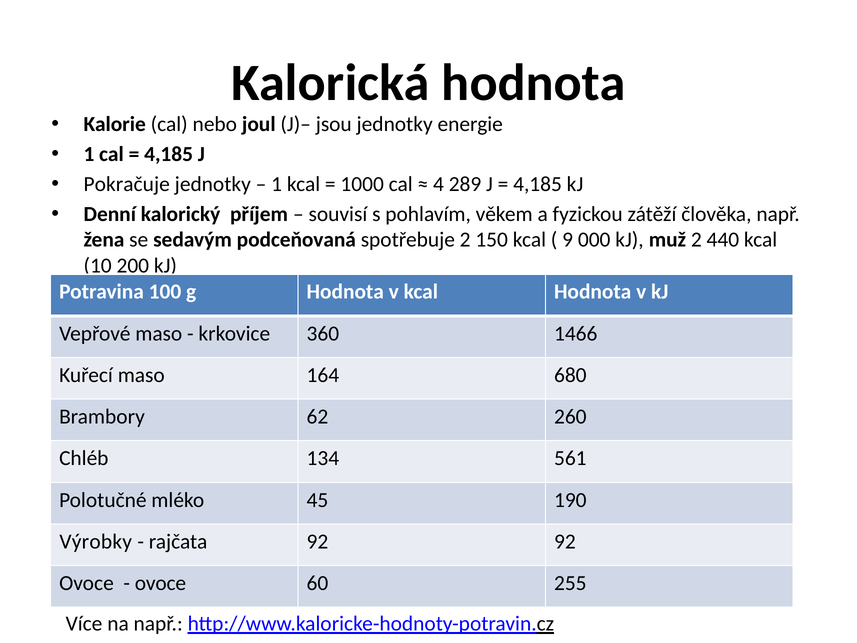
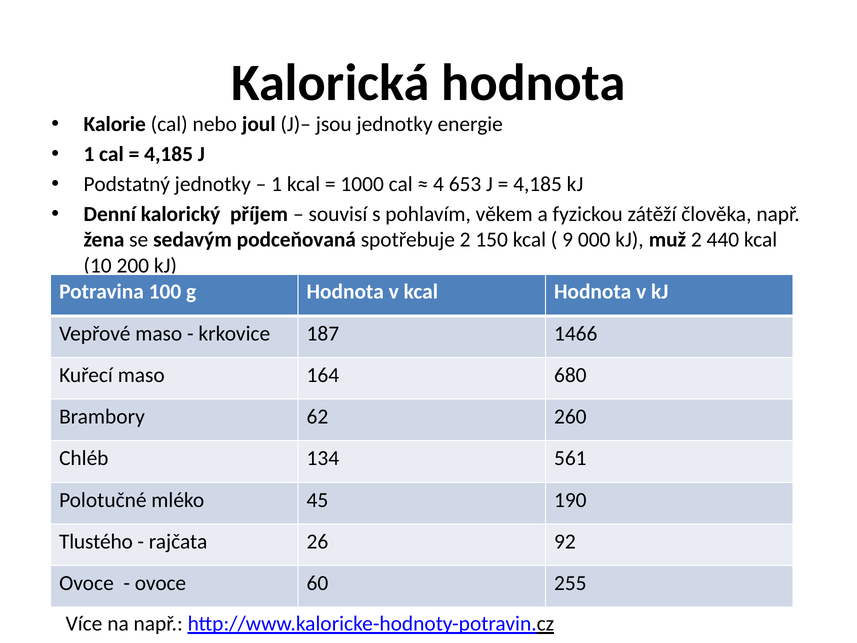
Pokračuje: Pokračuje -> Podstatný
289: 289 -> 653
360: 360 -> 187
Výrobky: Výrobky -> Tlustého
rajčata 92: 92 -> 26
